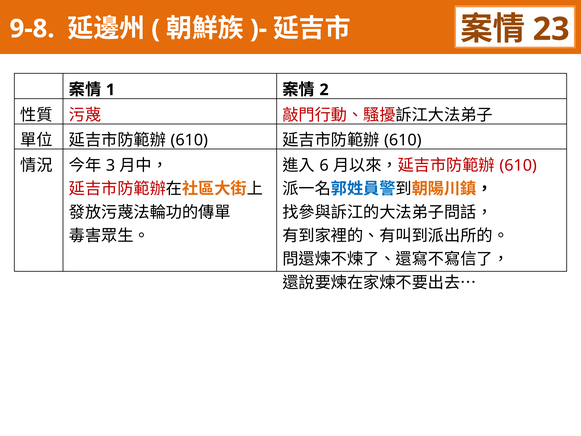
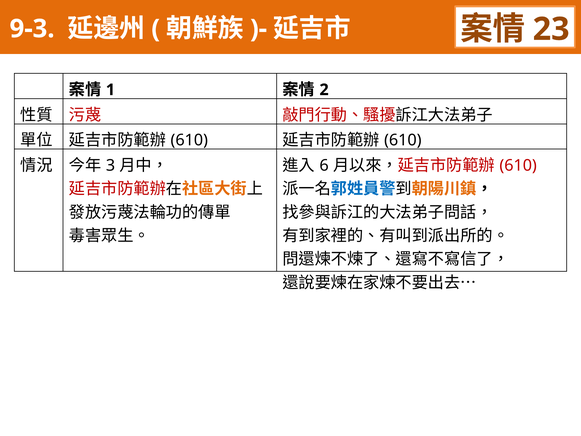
9-8: 9-8 -> 9-3
